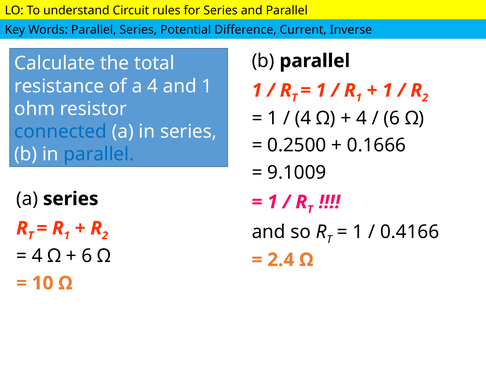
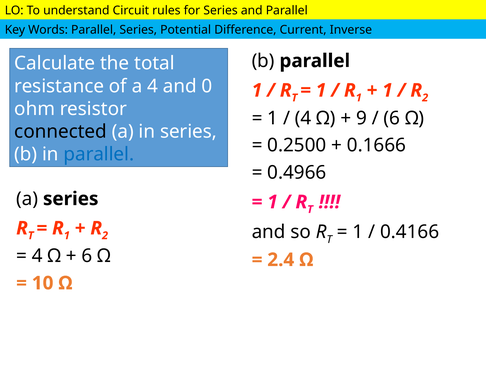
and 1: 1 -> 0
4 at (361, 118): 4 -> 9
connected colour: blue -> black
9.1009: 9.1009 -> 0.4966
